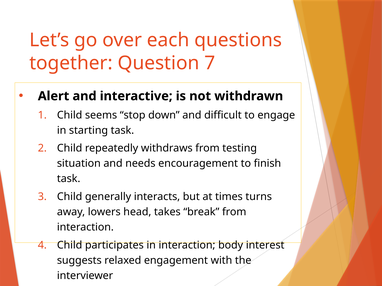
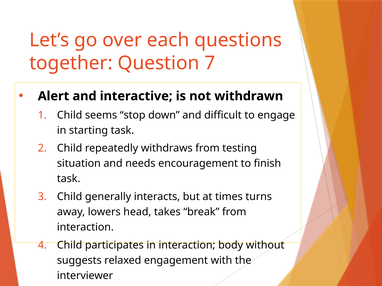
interest: interest -> without
